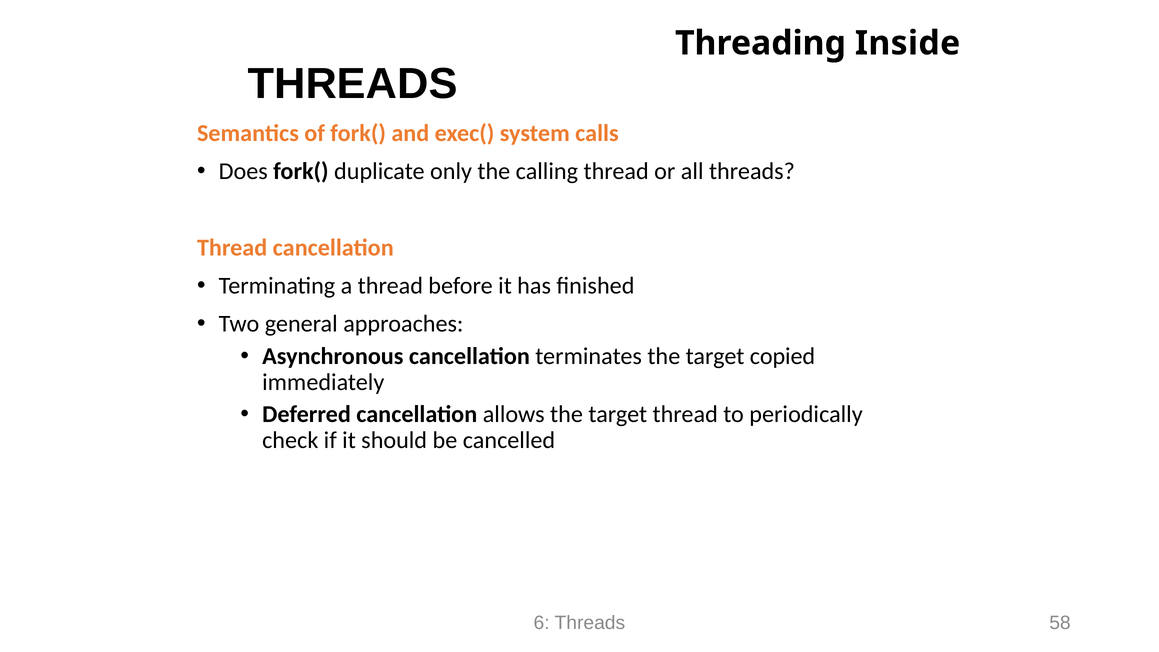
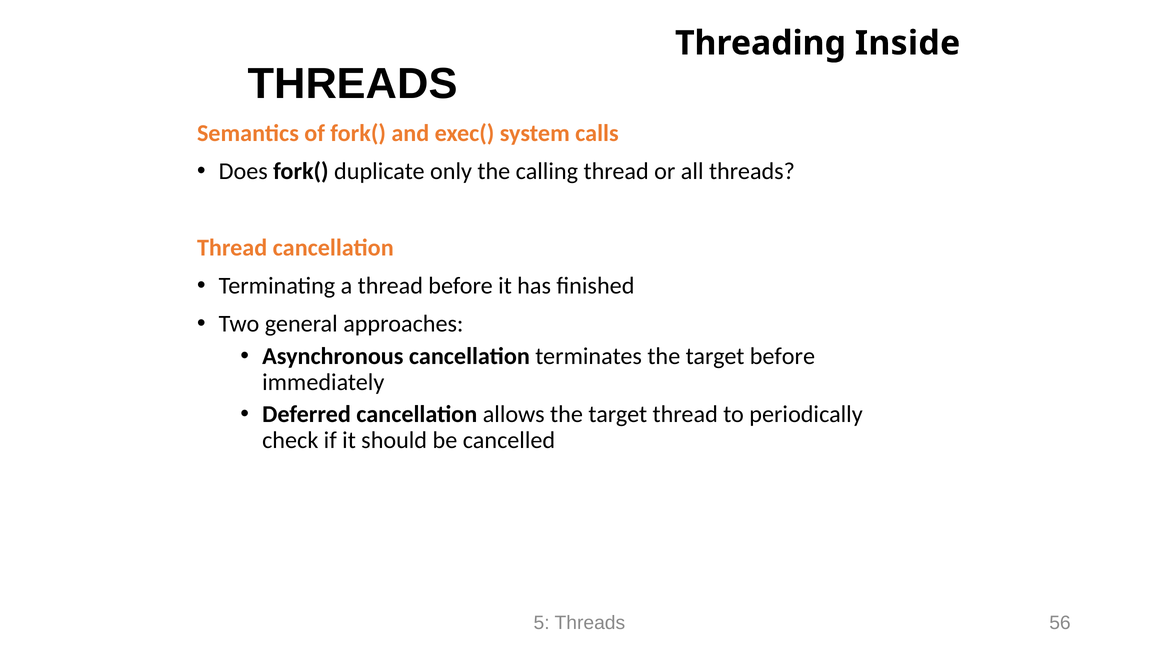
target copied: copied -> before
6: 6 -> 5
58: 58 -> 56
